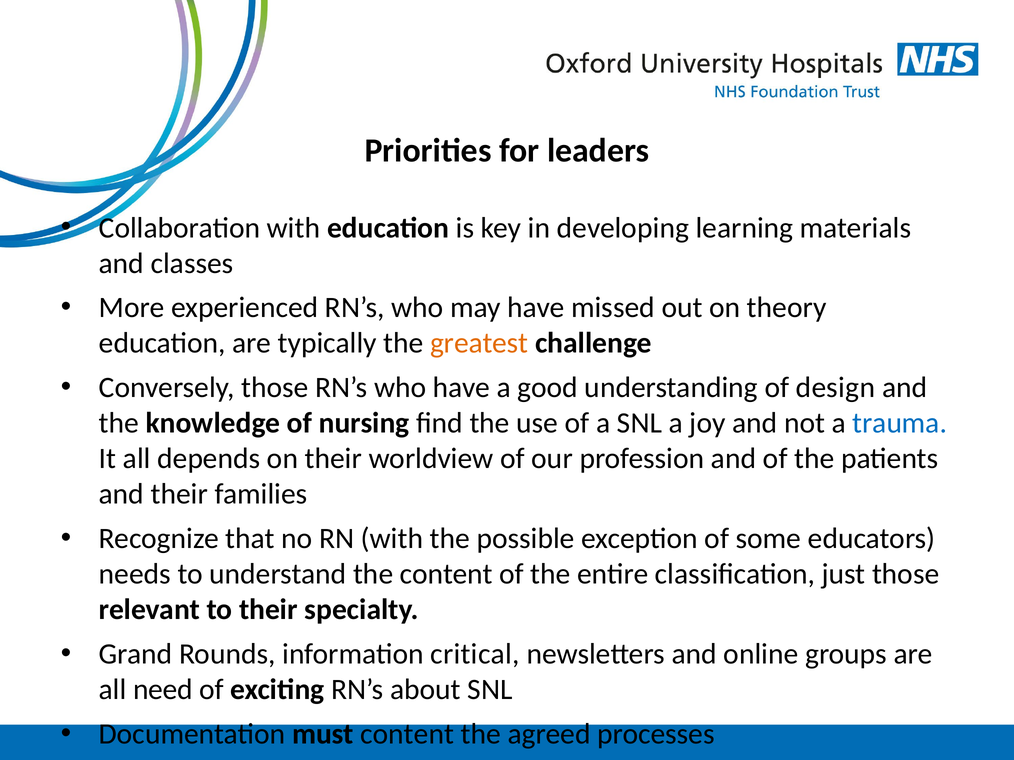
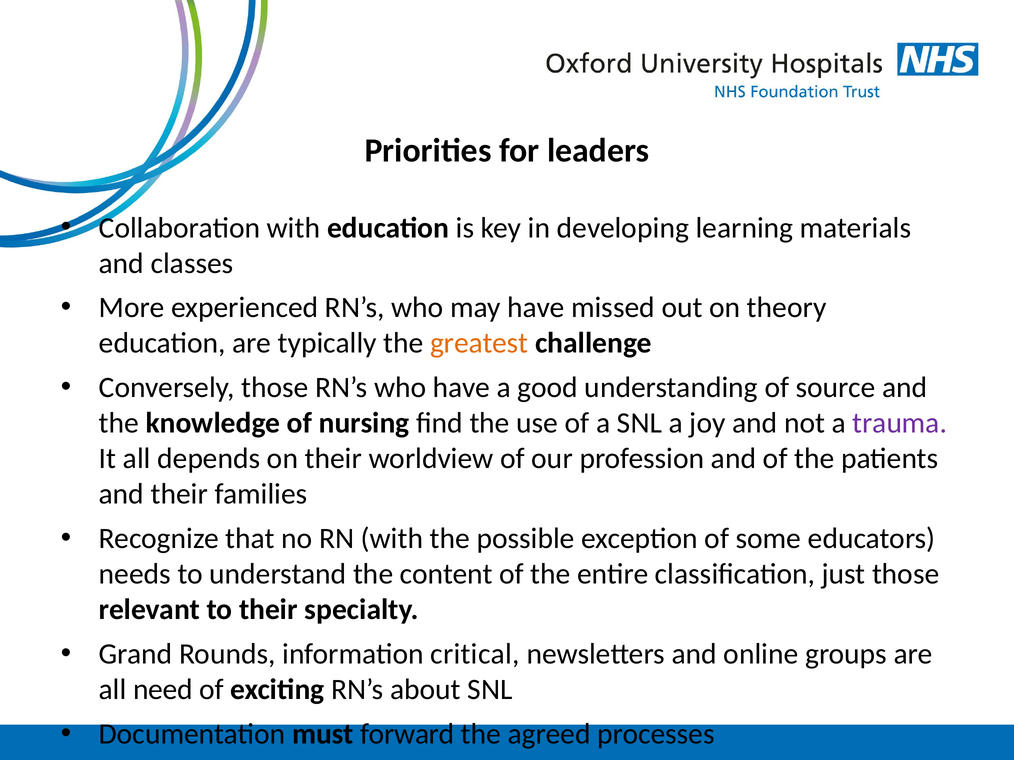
design: design -> source
trauma colour: blue -> purple
must content: content -> forward
